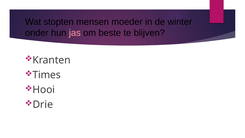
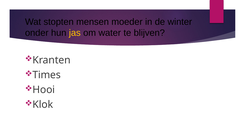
jas colour: pink -> yellow
beste: beste -> water
Drie: Drie -> Klok
